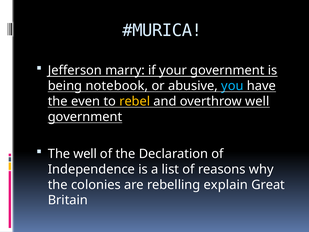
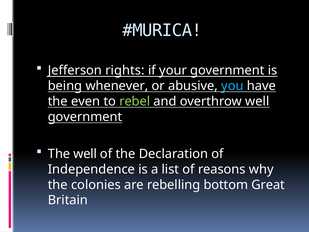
marry: marry -> rights
notebook: notebook -> whenever
rebel colour: yellow -> light green
explain: explain -> bottom
